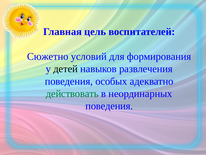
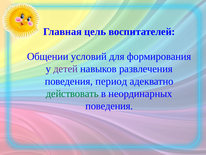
Сюжетно: Сюжетно -> Общении
детей colour: black -> purple
особых: особых -> период
